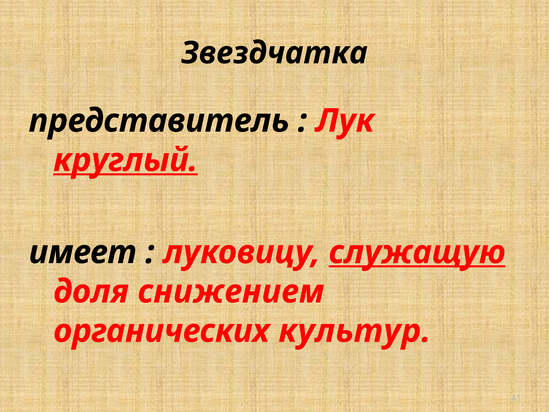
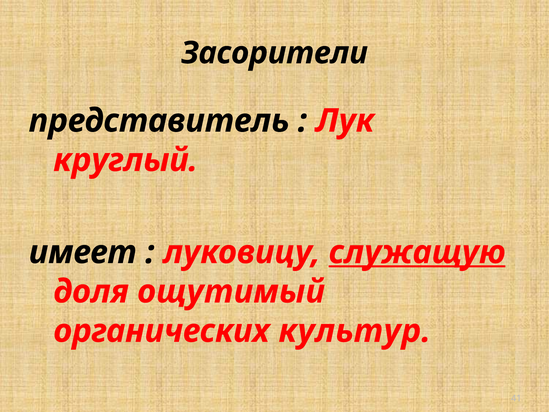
Звездчатка: Звездчатка -> Засорители
круглый underline: present -> none
снижением: снижением -> ощутимый
